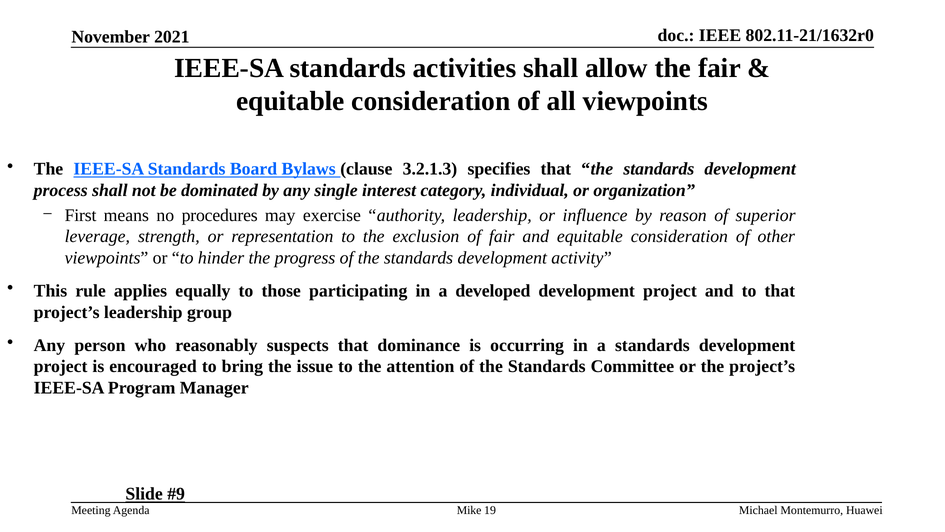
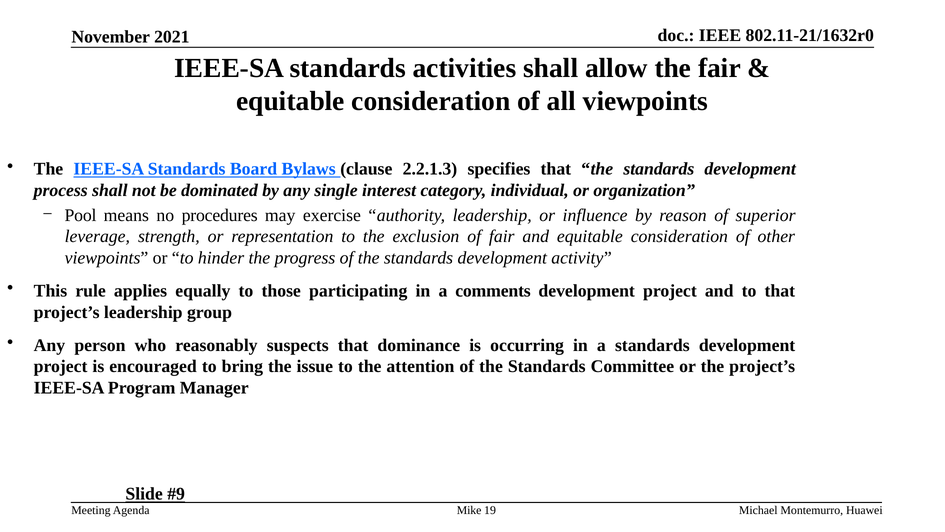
3.2.1.3: 3.2.1.3 -> 2.2.1.3
First: First -> Pool
developed: developed -> comments
